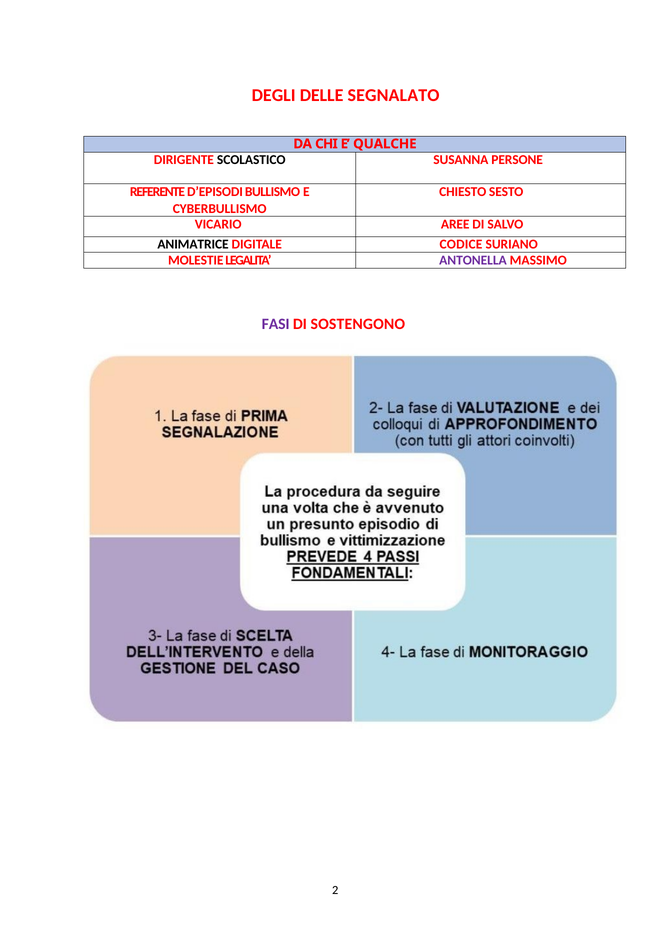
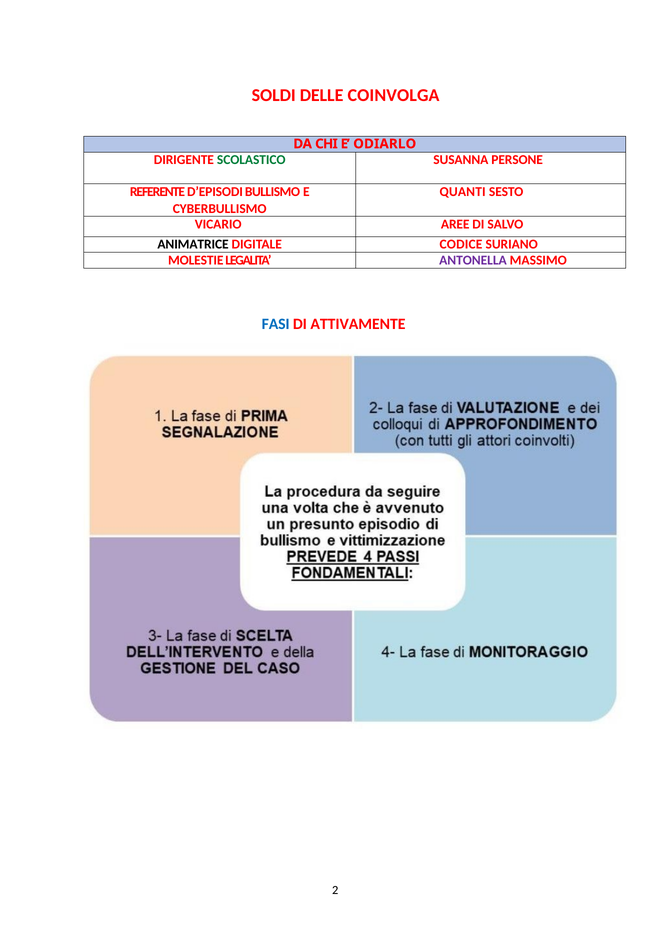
DEGLI: DEGLI -> SOLDI
SEGNALATO: SEGNALATO -> COINVOLGA
QUALCHE: QUALCHE -> ODIARLO
SCOLASTICO colour: black -> green
CHIESTO: CHIESTO -> QUANTI
FASI colour: purple -> blue
SOSTENGONO: SOSTENGONO -> ATTIVAMENTE
